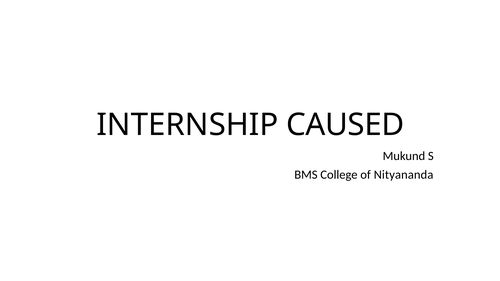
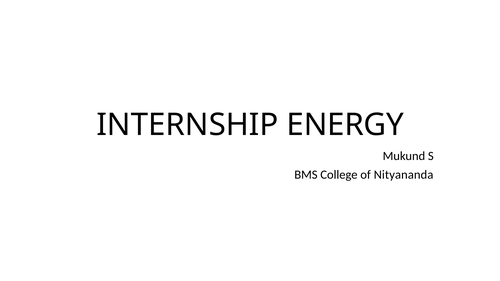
CAUSED: CAUSED -> ENERGY
